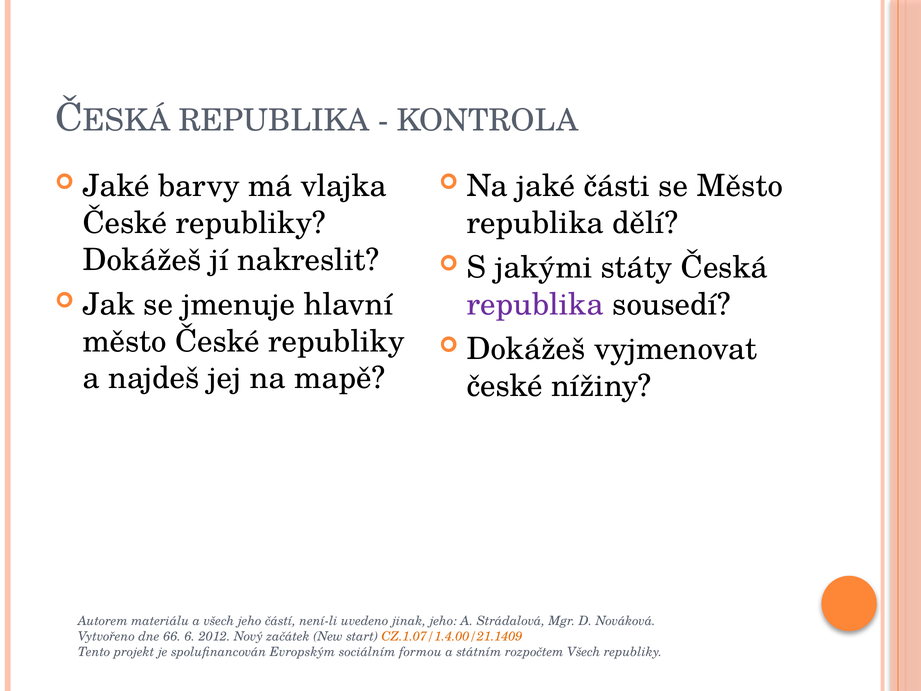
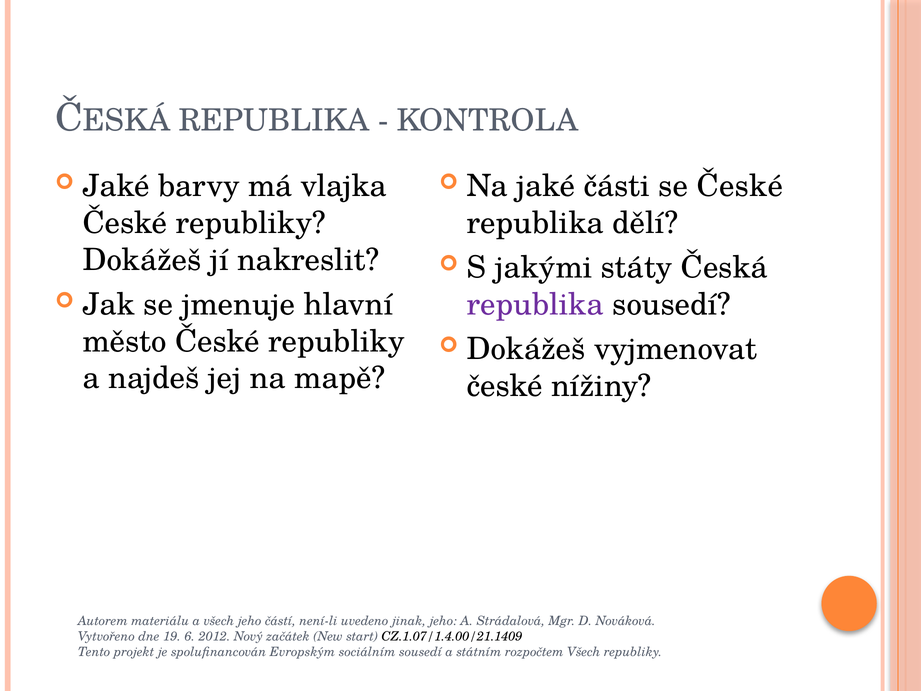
se Město: Město -> České
66: 66 -> 19
CZ.1.07/1.4.00/21.1409 colour: orange -> black
sociálním formou: formou -> sousedí
